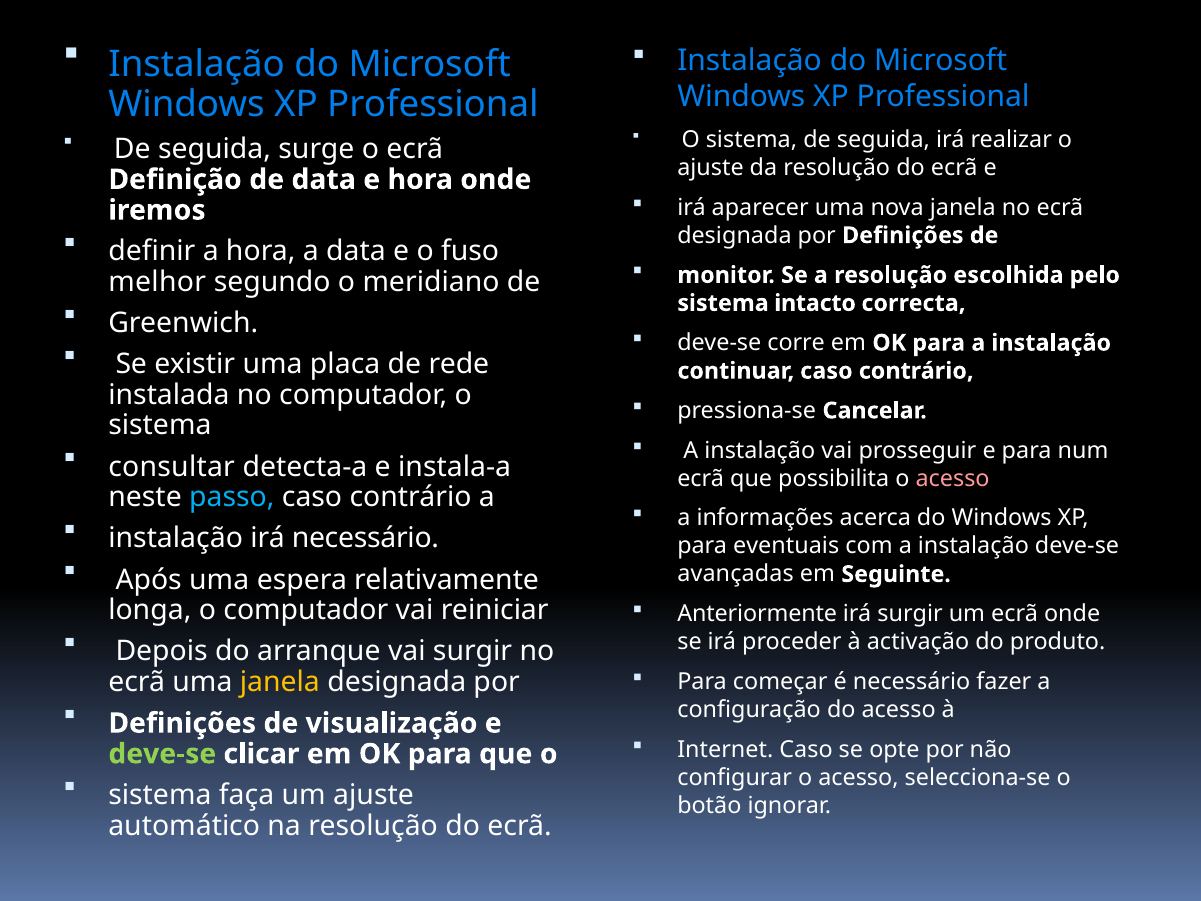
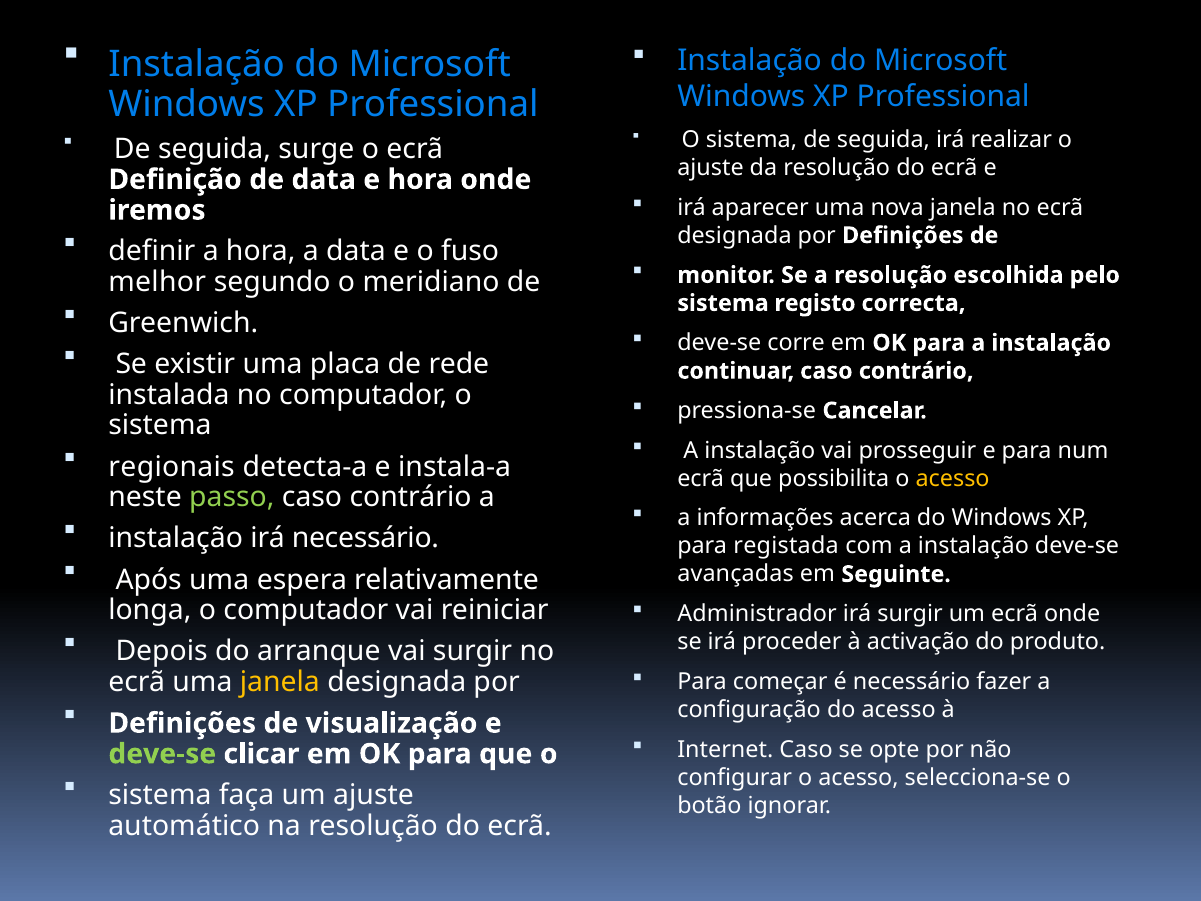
intacto: intacto -> registo
consultar: consultar -> regionais
acesso at (953, 478) colour: pink -> yellow
passo colour: light blue -> light green
eventuais: eventuais -> registada
Anteriormente: Anteriormente -> Administrador
